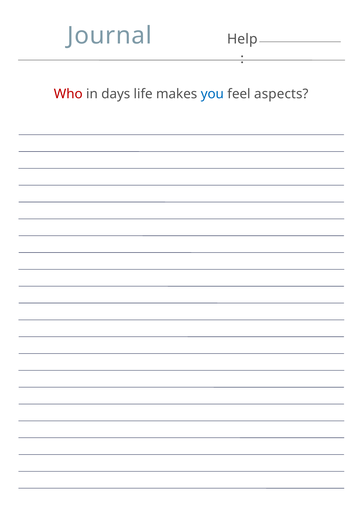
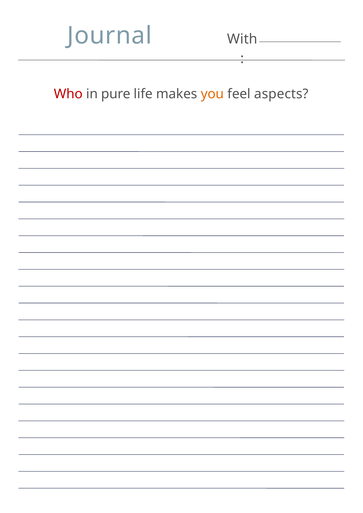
Help: Help -> With
days: days -> pure
you colour: blue -> orange
